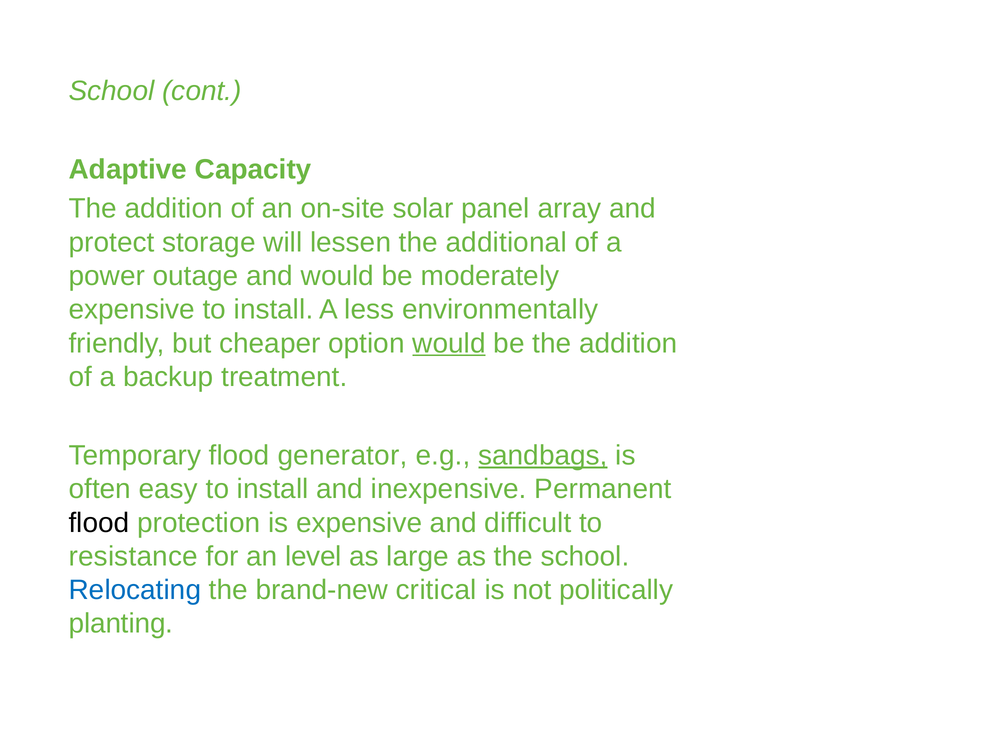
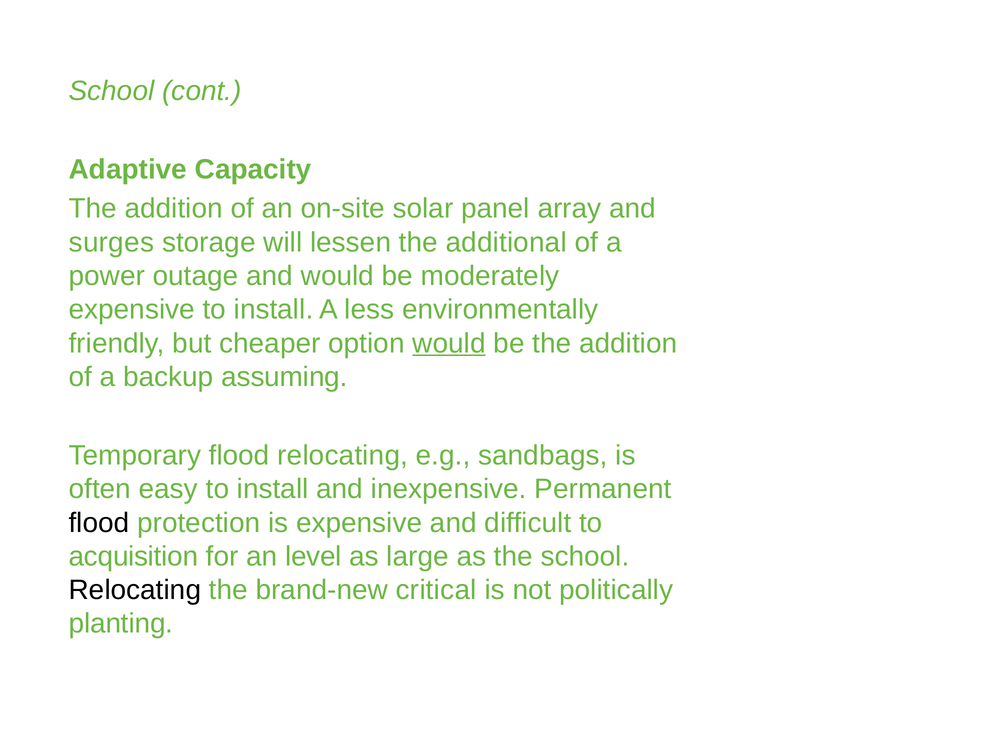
protect: protect -> surges
treatment: treatment -> assuming
flood generator: generator -> relocating
sandbags underline: present -> none
resistance: resistance -> acquisition
Relocating at (135, 590) colour: blue -> black
